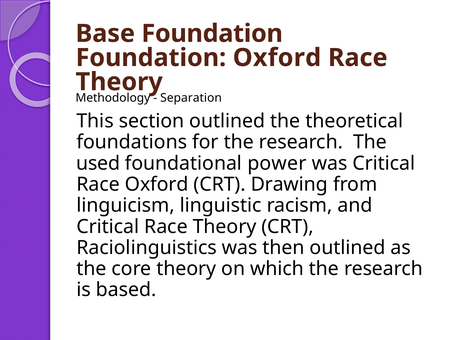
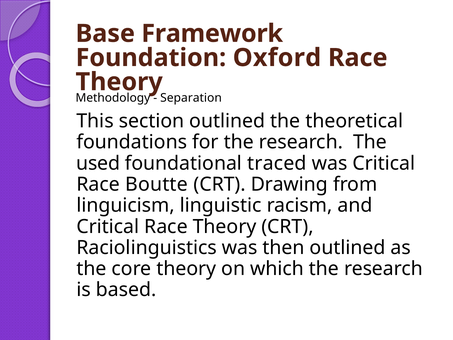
Base Foundation: Foundation -> Framework
power: power -> traced
Race Oxford: Oxford -> Boutte
